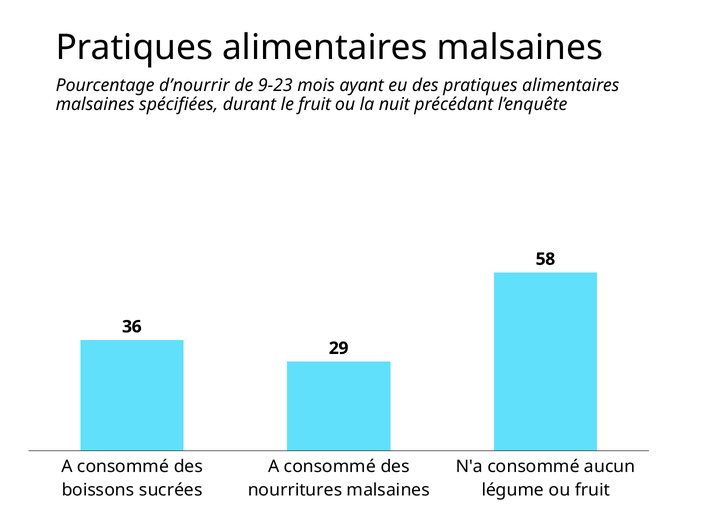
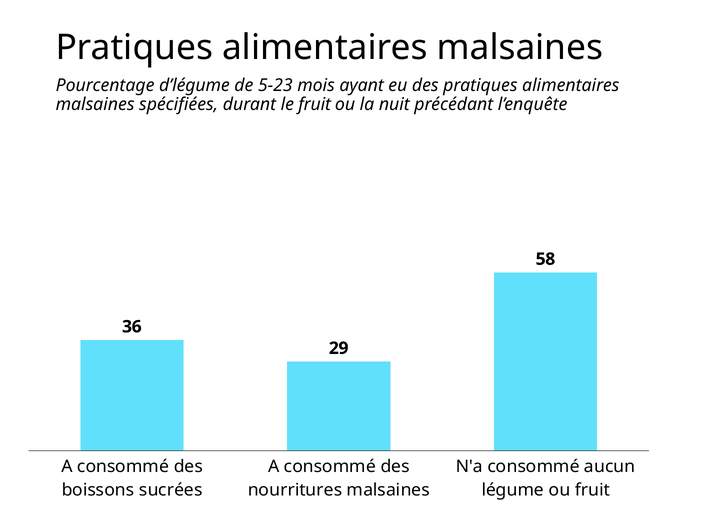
d’nourrir: d’nourrir -> d’légume
9-23: 9-23 -> 5-23
